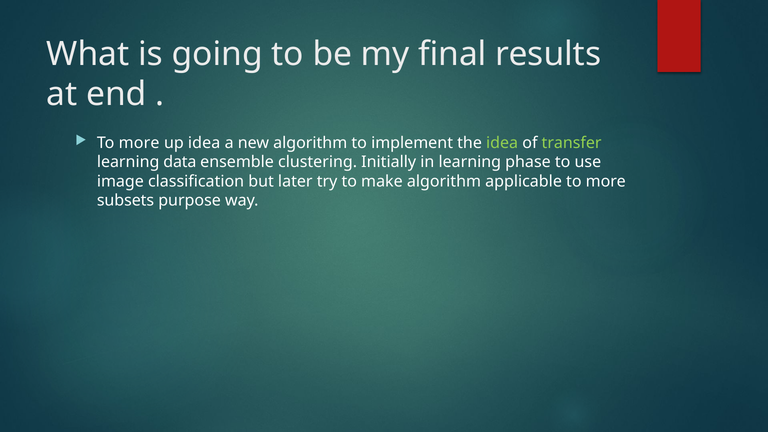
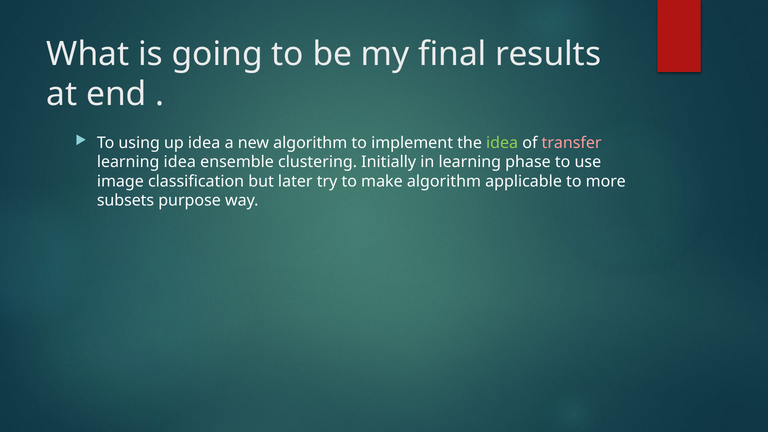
more at (139, 143): more -> using
transfer colour: light green -> pink
learning data: data -> idea
